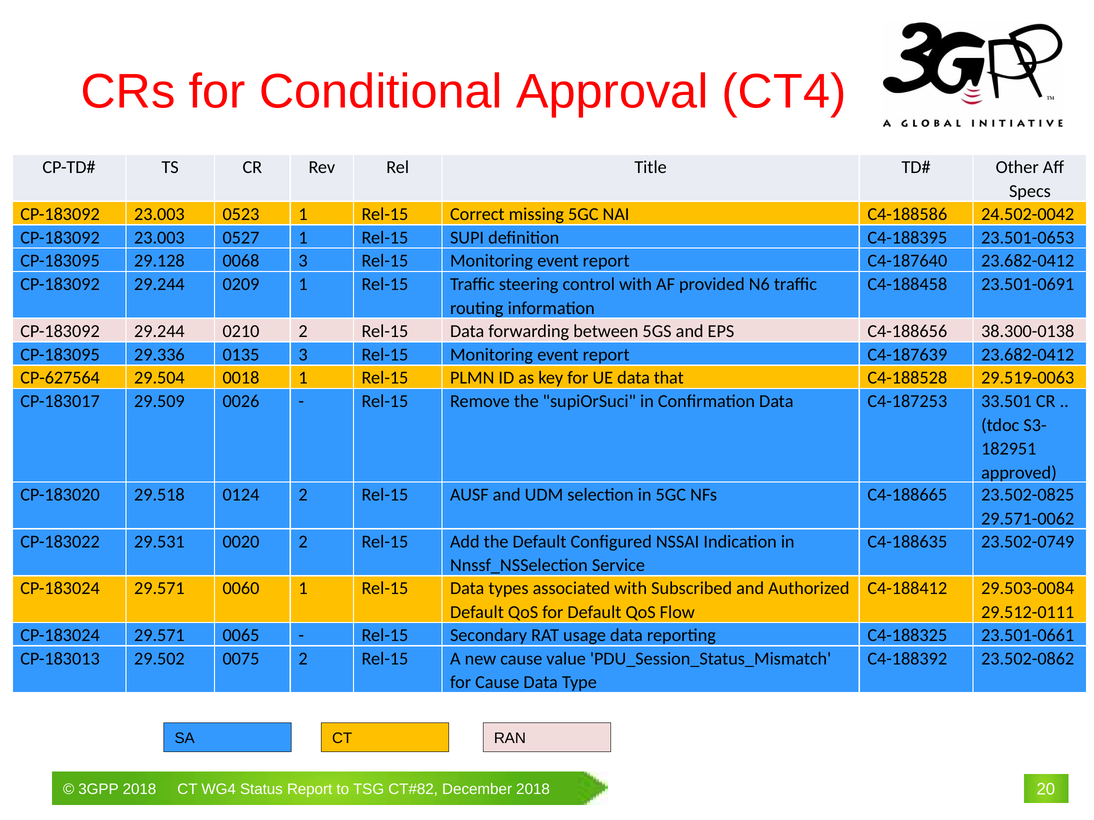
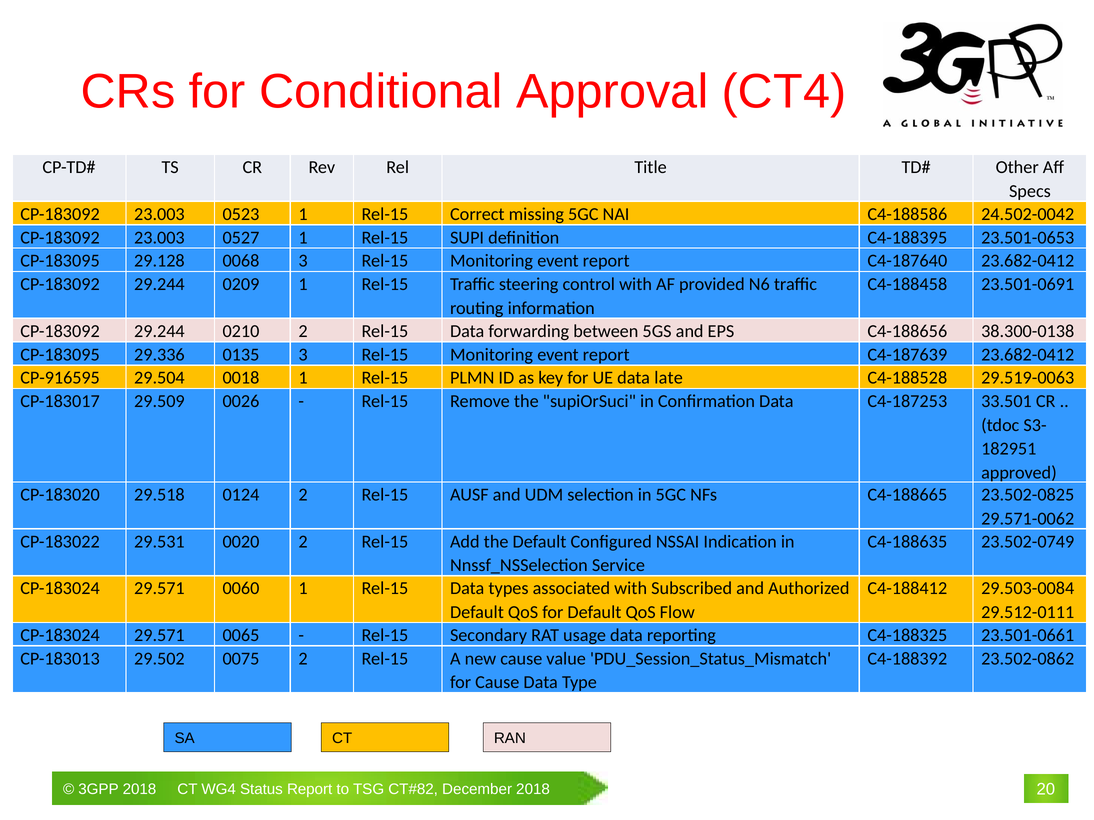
CP-627564: CP-627564 -> CP-916595
that: that -> late
